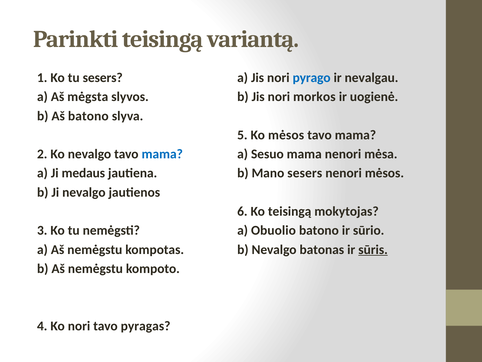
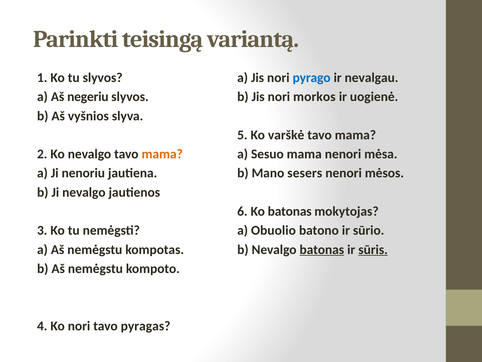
tu sesers: sesers -> slyvos
mėgsta: mėgsta -> negeriu
Aš batono: batono -> vyšnios
Ko mėsos: mėsos -> varškė
mama at (162, 154) colour: blue -> orange
medaus: medaus -> nenoriu
Ko teisingą: teisingą -> batonas
batonas at (322, 249) underline: none -> present
